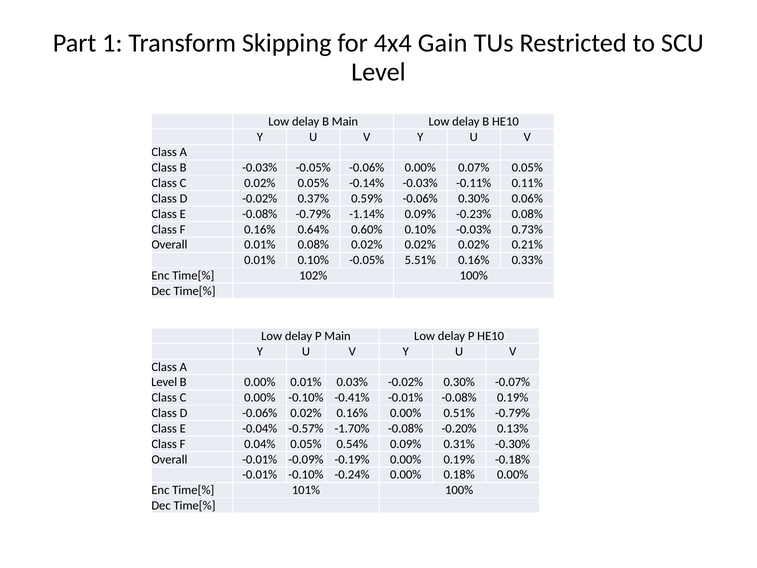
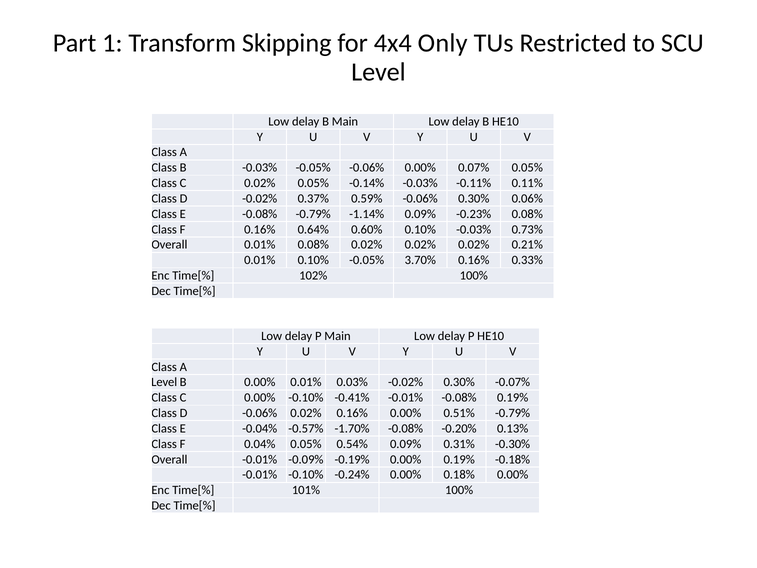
Gain: Gain -> Only
5.51%: 5.51% -> 3.70%
